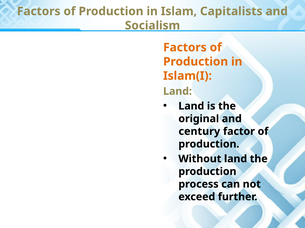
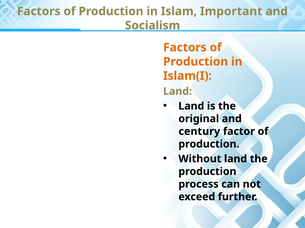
Capitalists: Capitalists -> Important
